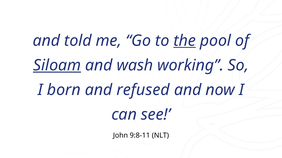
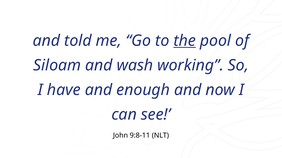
Siloam underline: present -> none
born: born -> have
refused: refused -> enough
